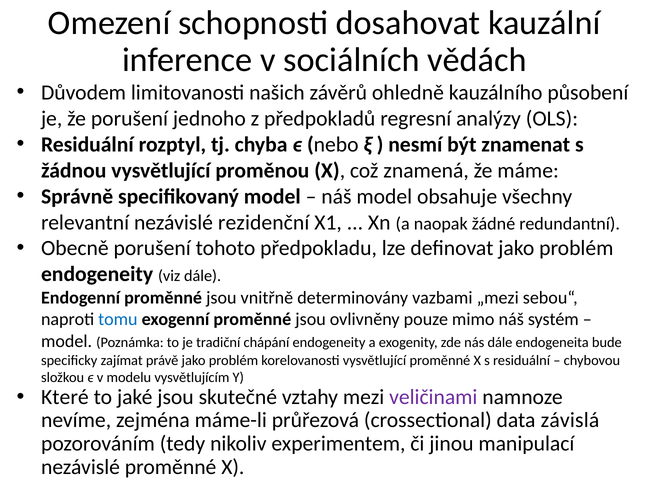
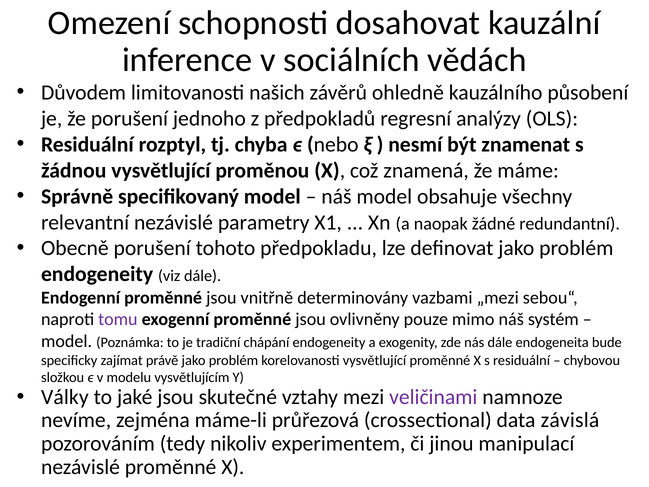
rezidenční: rezidenční -> parametry
tomu colour: blue -> purple
Které: Které -> Války
